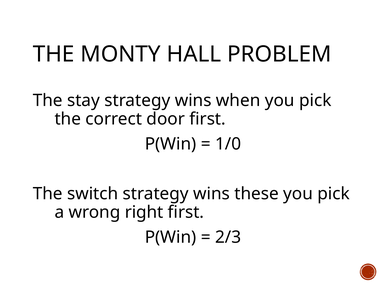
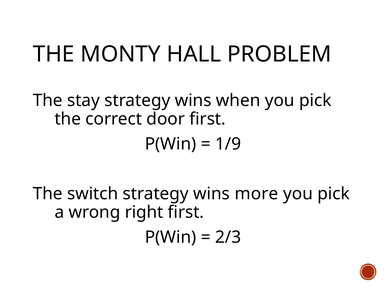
1/0: 1/0 -> 1/9
these: these -> more
